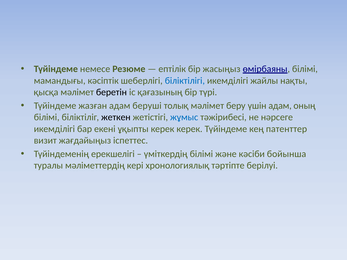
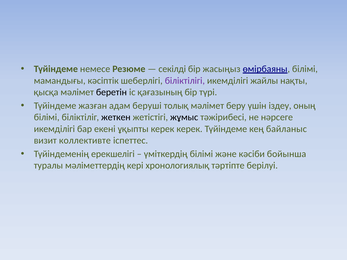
ептілік: ептілік -> секілді
біліктілігі colour: blue -> purple
үшін адам: адам -> іздеу
жұмыс colour: blue -> black
патенттер: патенттер -> байланыс
жағдайыңыз: жағдайыңыз -> коллективте
